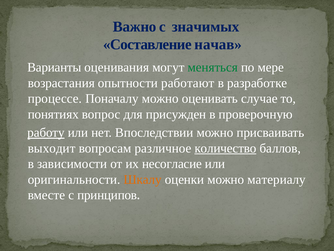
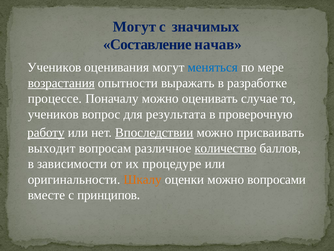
Важно at (135, 27): Важно -> Могут
Варианты at (54, 67): Варианты -> Учеников
меняться colour: green -> blue
возрастания underline: none -> present
работают: работают -> выражать
понятиях at (53, 114): понятиях -> учеников
присужден: присужден -> результата
Впоследствии underline: none -> present
несогласие: несогласие -> процедуре
материалу: материалу -> вопросами
